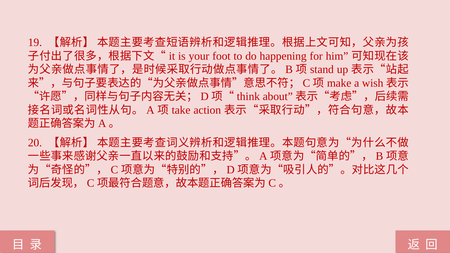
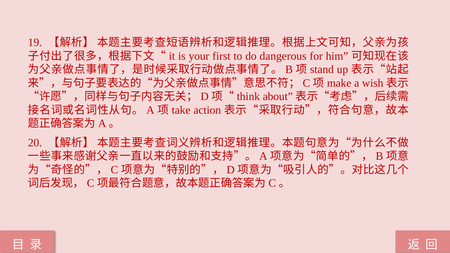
foot: foot -> first
happening: happening -> dangerous
